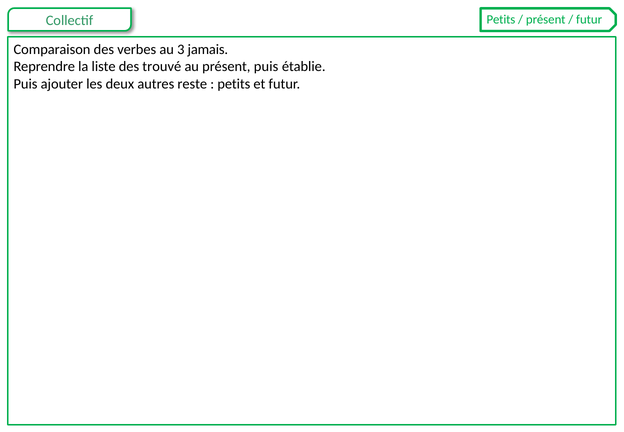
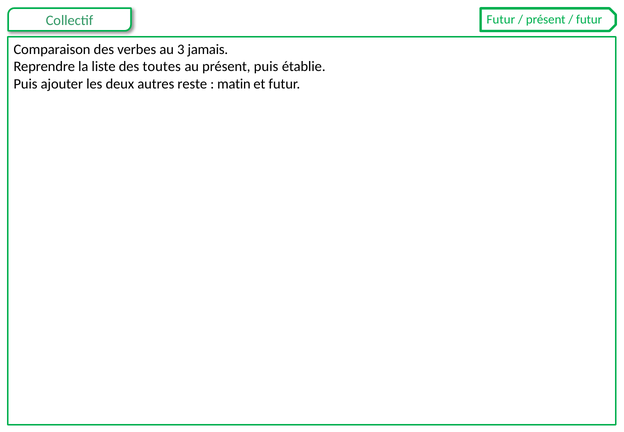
Petits at (501, 20): Petits -> Futur
trouvé: trouvé -> toutes
petits at (234, 84): petits -> matin
